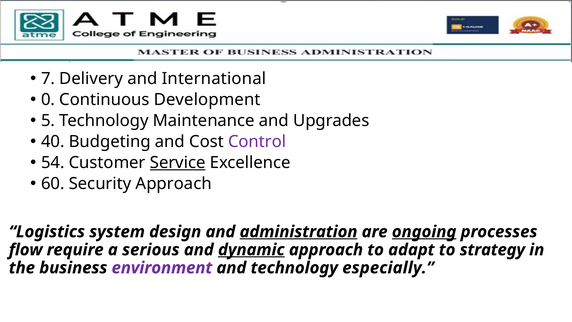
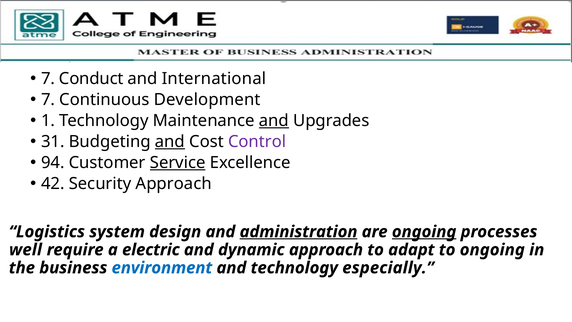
Delivery: Delivery -> Conduct
0 at (48, 100): 0 -> 7
5: 5 -> 1
and at (274, 121) underline: none -> present
40: 40 -> 31
and at (170, 142) underline: none -> present
54: 54 -> 94
60: 60 -> 42
flow: flow -> well
serious: serious -> electric
dynamic underline: present -> none
to strategy: strategy -> ongoing
environment colour: purple -> blue
